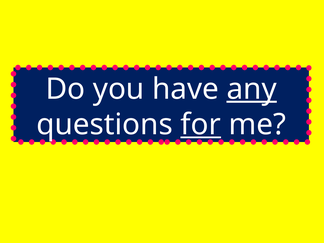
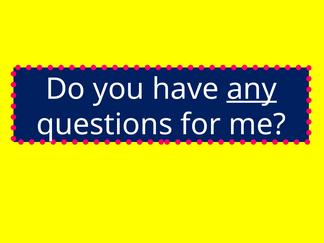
for underline: present -> none
